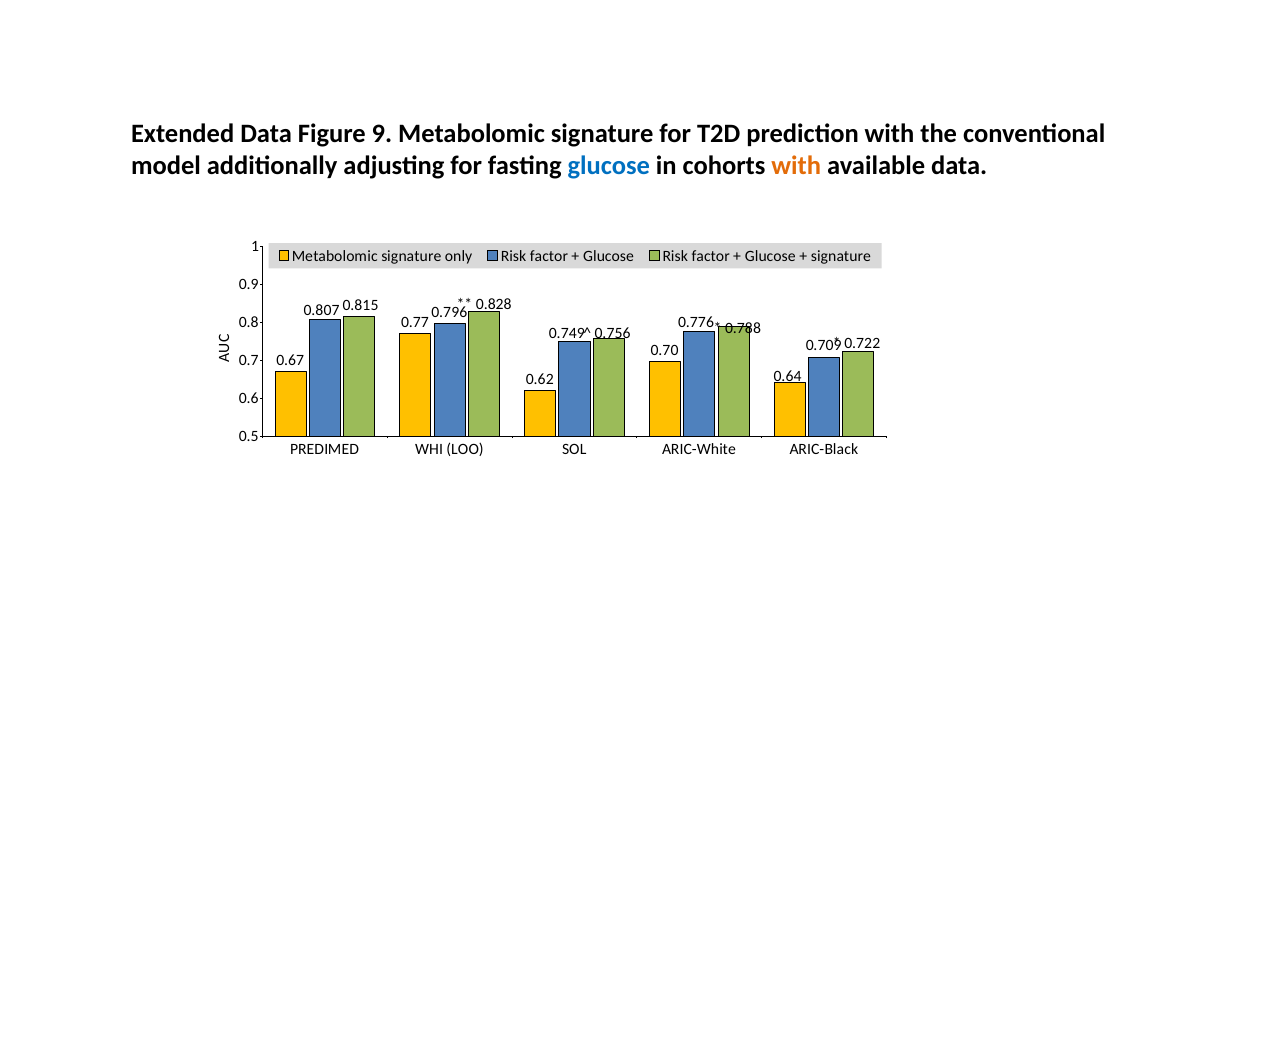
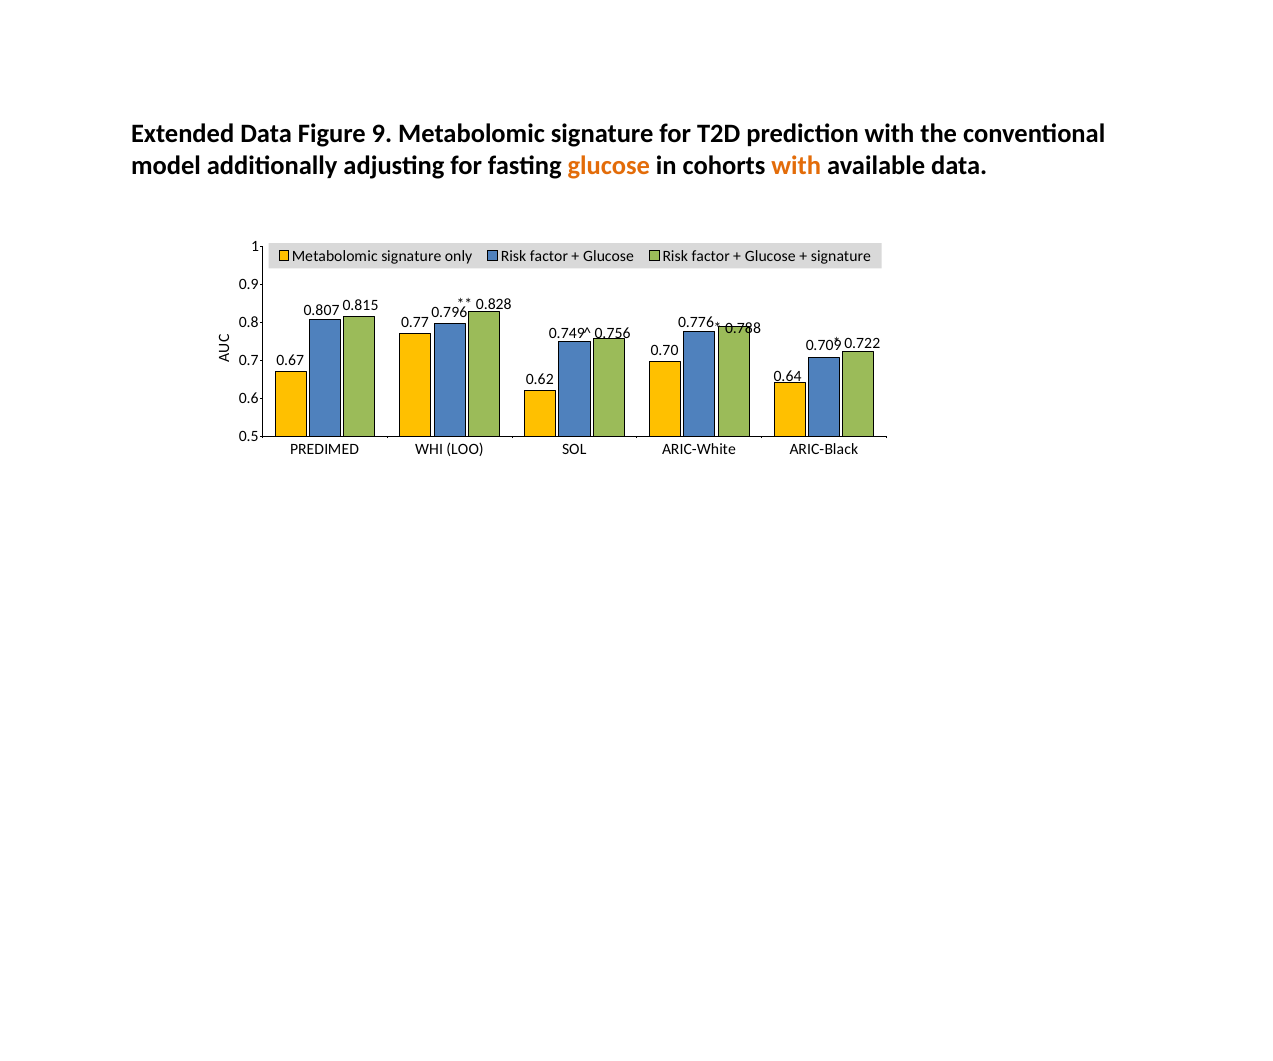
glucose at (609, 166) colour: blue -> orange
